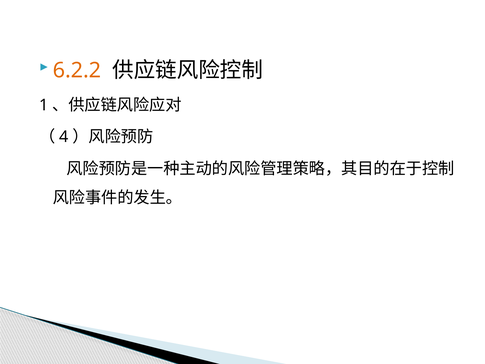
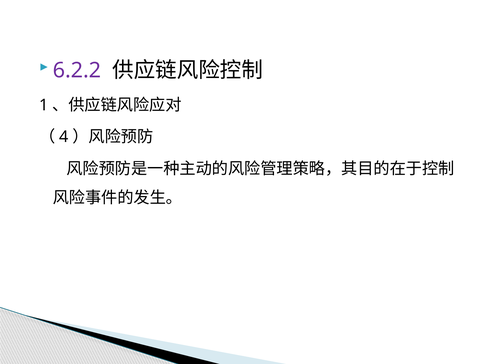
6.2.2 colour: orange -> purple
